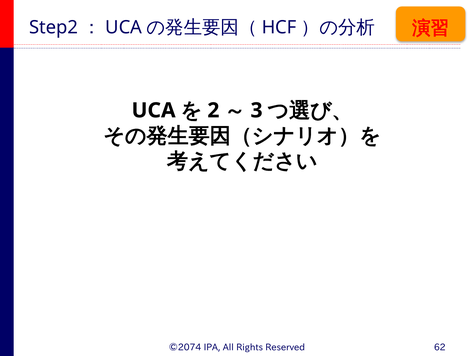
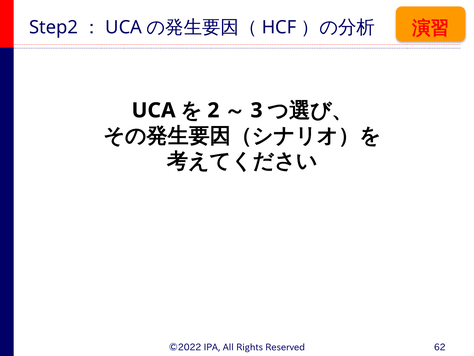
©2074: ©2074 -> ©2022
